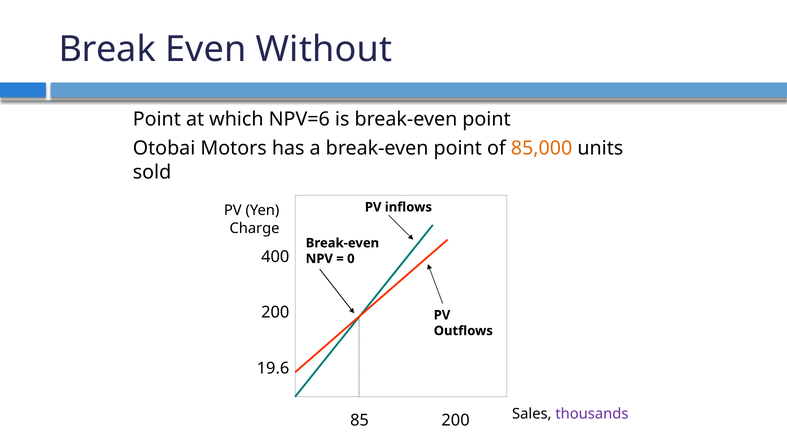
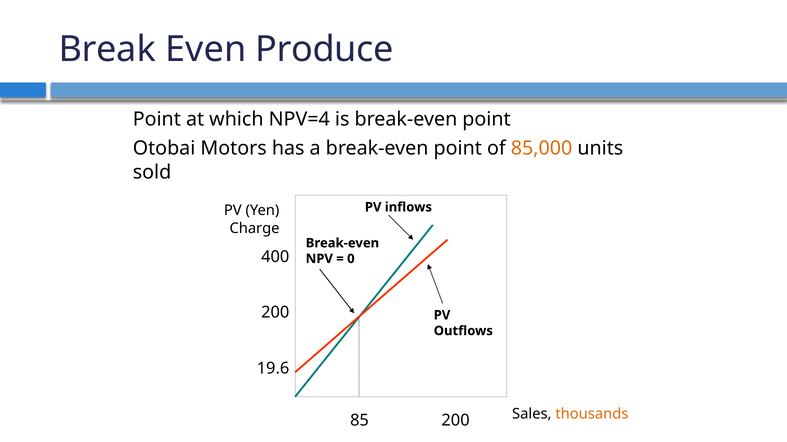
Without: Without -> Produce
NPV=6: NPV=6 -> NPV=4
thousands colour: purple -> orange
